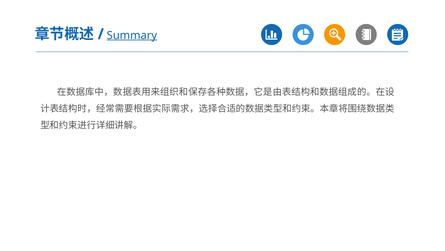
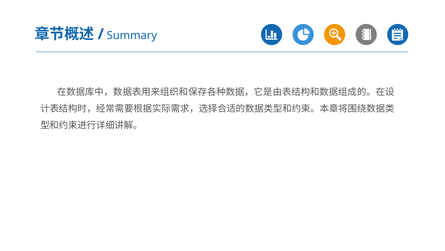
Summary underline: present -> none
